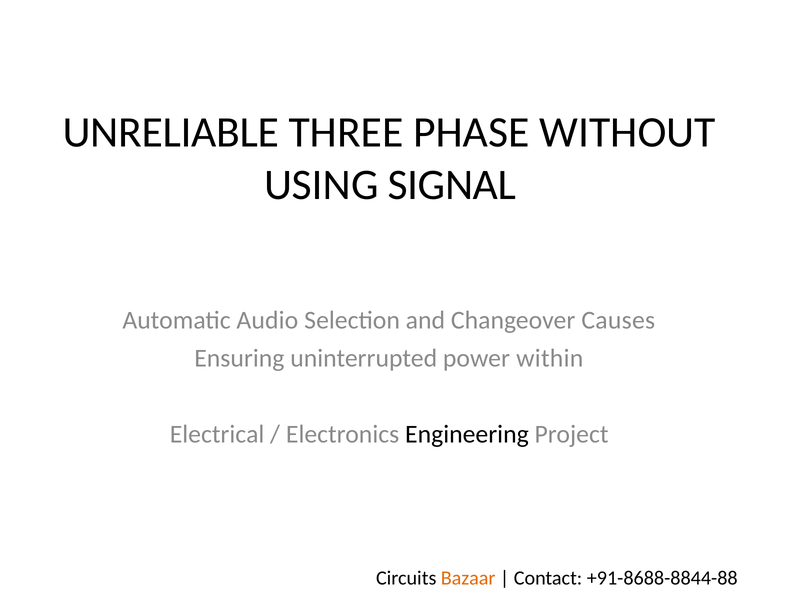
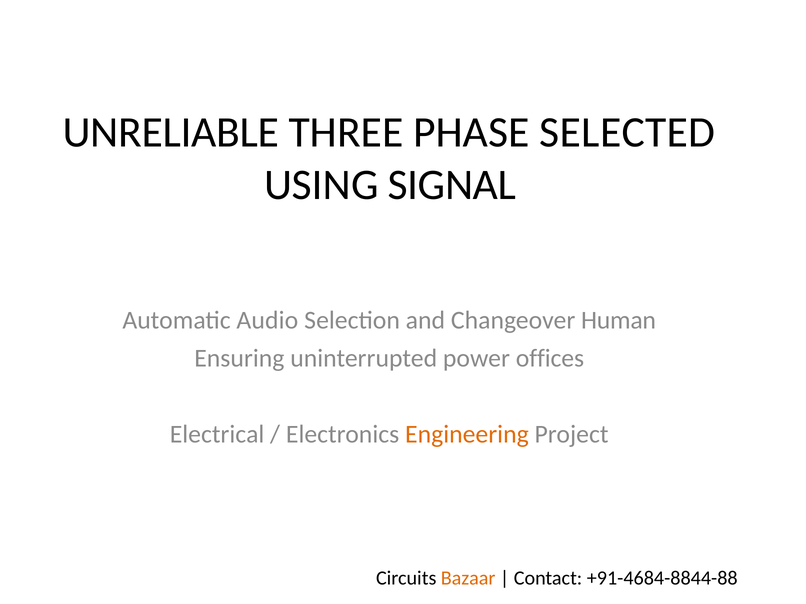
WITHOUT: WITHOUT -> SELECTED
Causes: Causes -> Human
within: within -> offices
Engineering colour: black -> orange
+91-8688-8844-88: +91-8688-8844-88 -> +91-4684-8844-88
